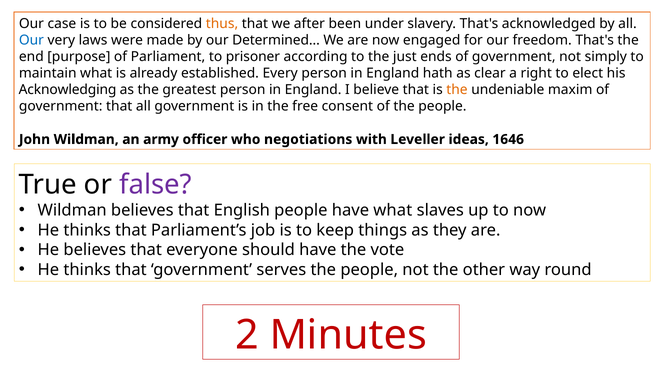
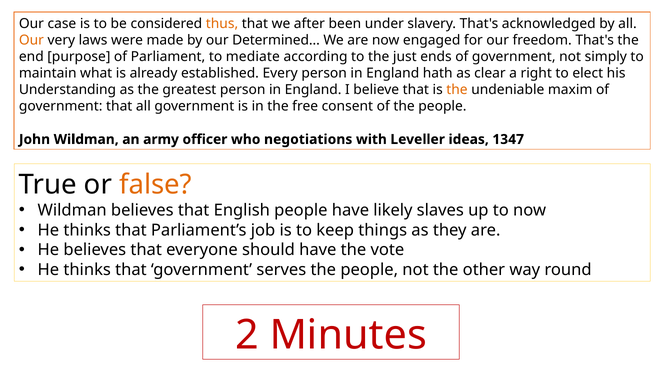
Our at (31, 40) colour: blue -> orange
prisoner: prisoner -> mediate
Acknowledging: Acknowledging -> Understanding
1646: 1646 -> 1347
false colour: purple -> orange
have what: what -> likely
